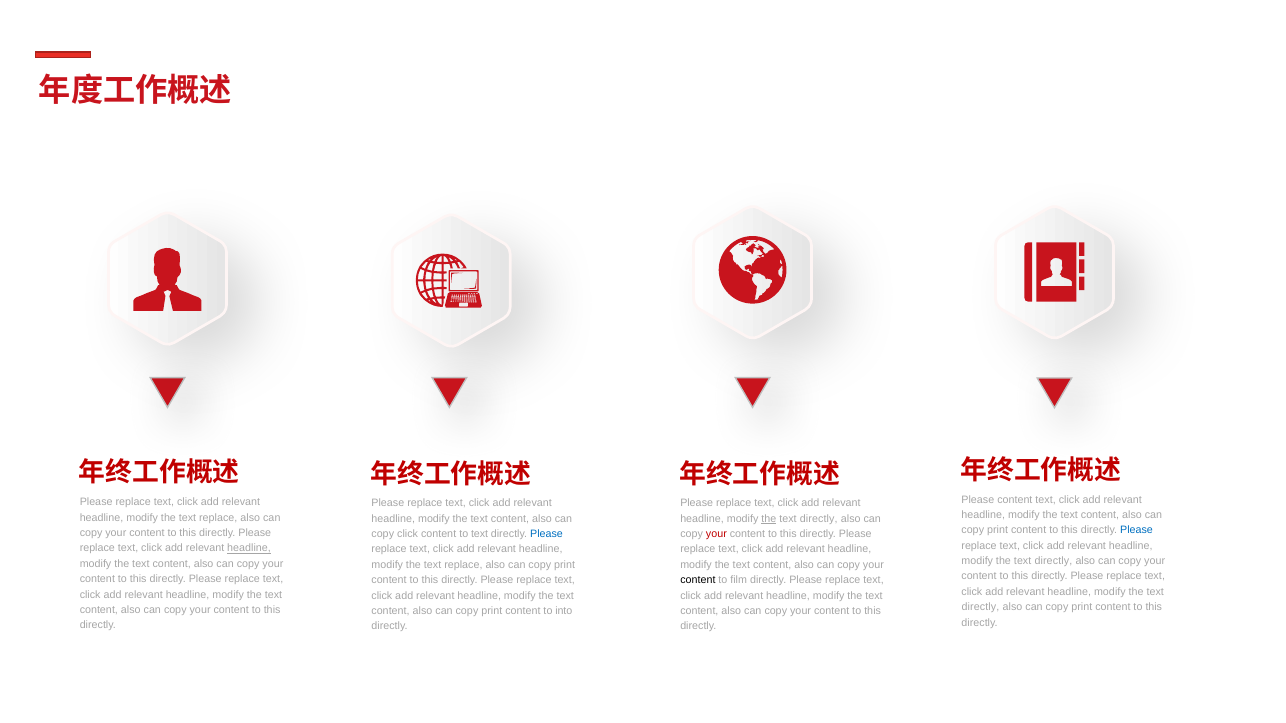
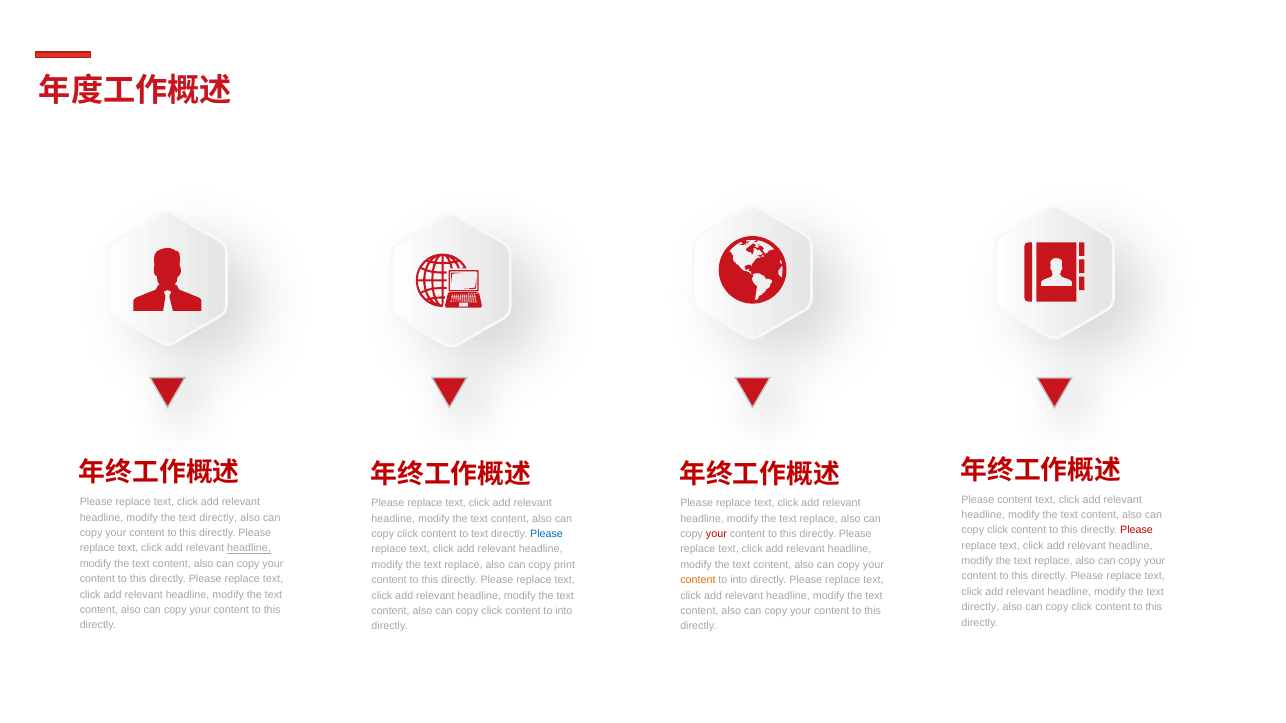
replace at (218, 518): replace -> directly
the at (769, 519) underline: present -> none
directly at (819, 519): directly -> replace
print at (998, 531): print -> click
Please at (1137, 531) colour: blue -> red
directly at (1053, 561): directly -> replace
content at (698, 580) colour: black -> orange
film at (739, 580): film -> into
print at (1082, 607): print -> click
print at (492, 611): print -> click
